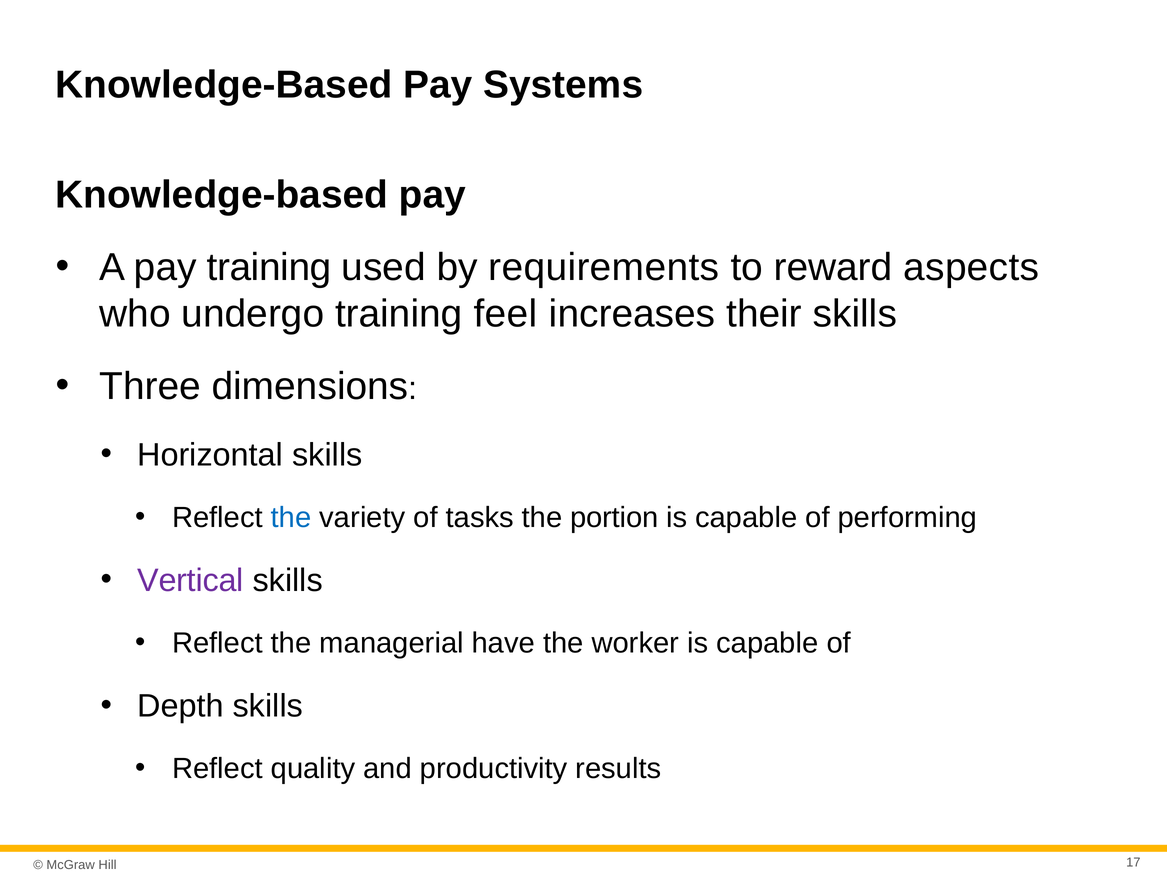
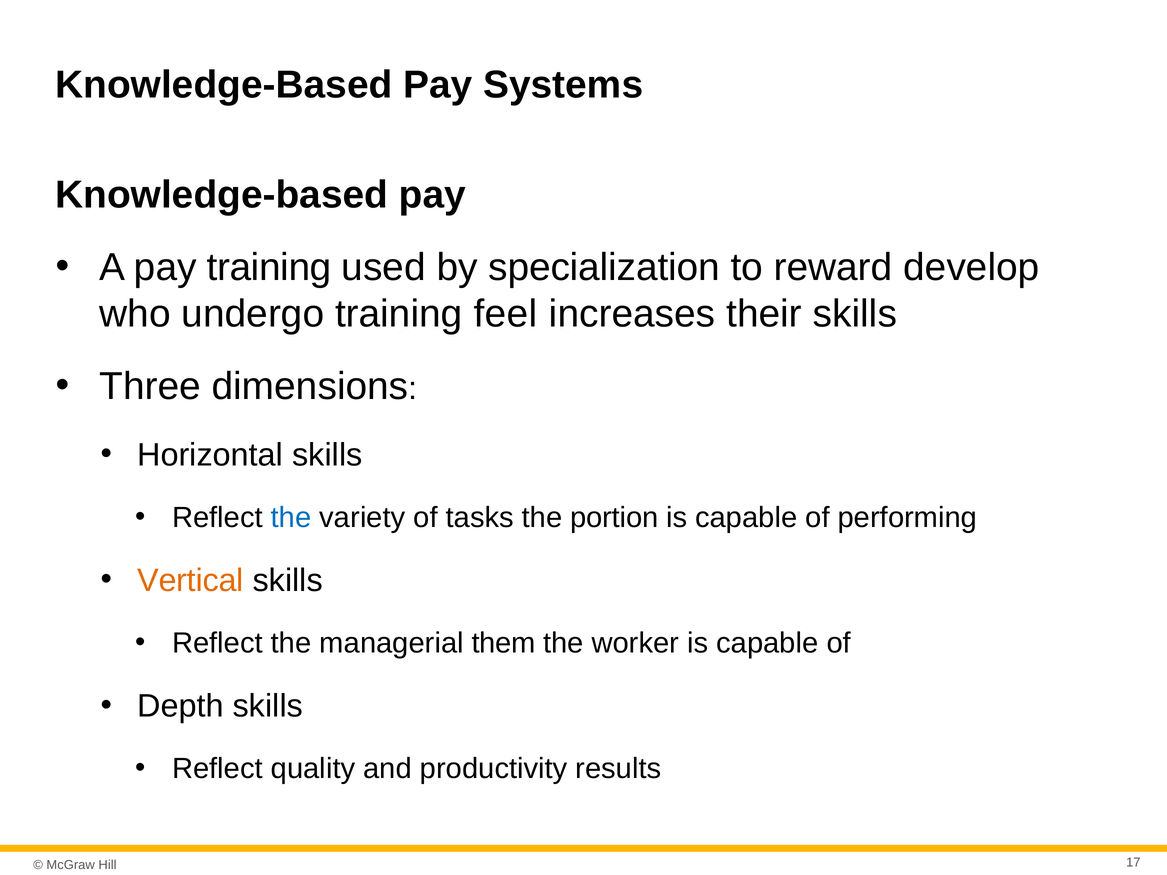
requirements: requirements -> specialization
aspects: aspects -> develop
Vertical colour: purple -> orange
have: have -> them
